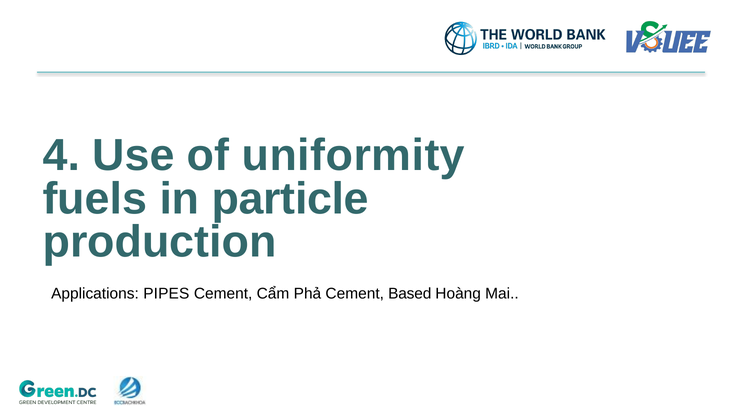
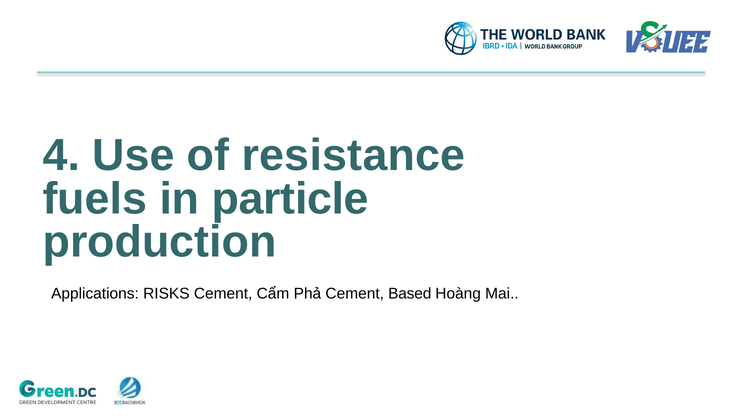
uniformity: uniformity -> resistance
PIPES: PIPES -> RISKS
